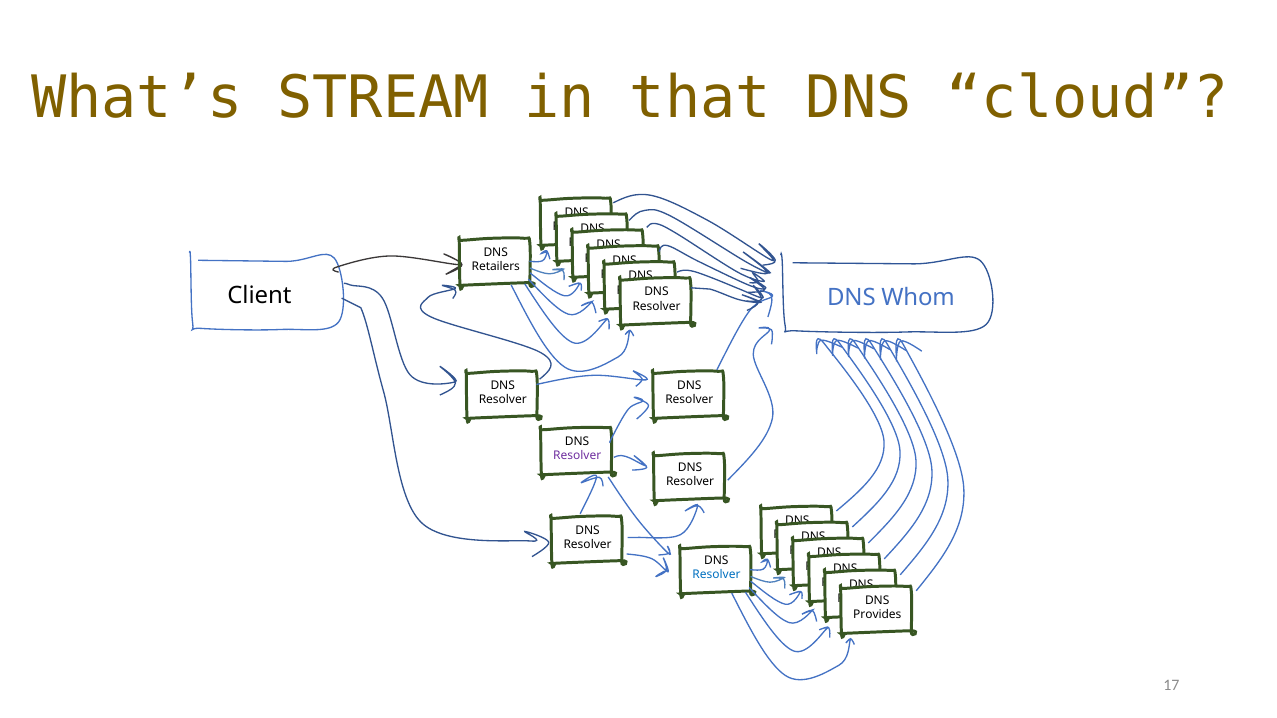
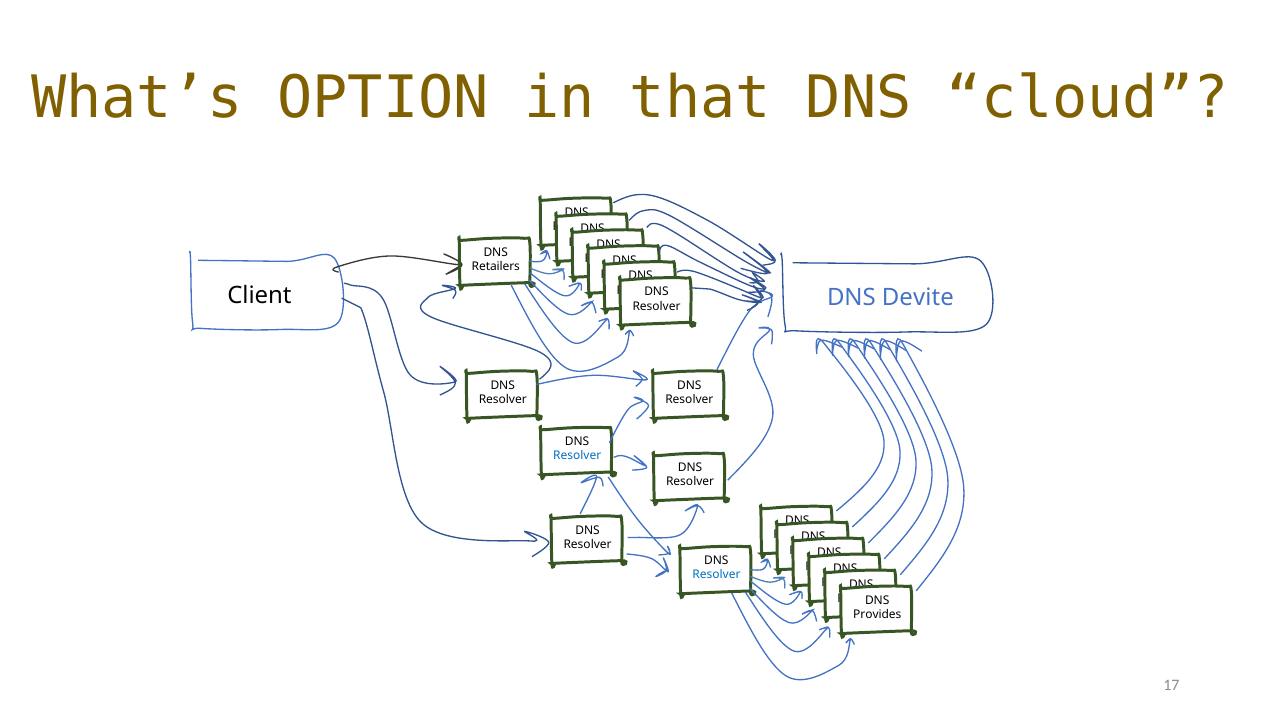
STREAM: STREAM -> OPTION
Whom: Whom -> Devite
Resolver at (577, 456) colour: purple -> blue
